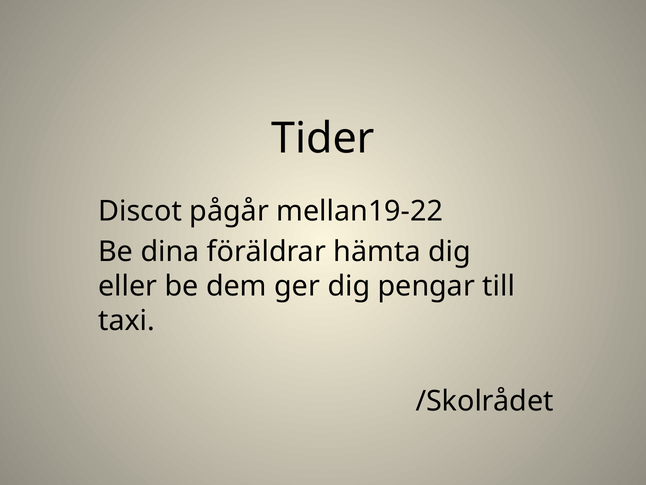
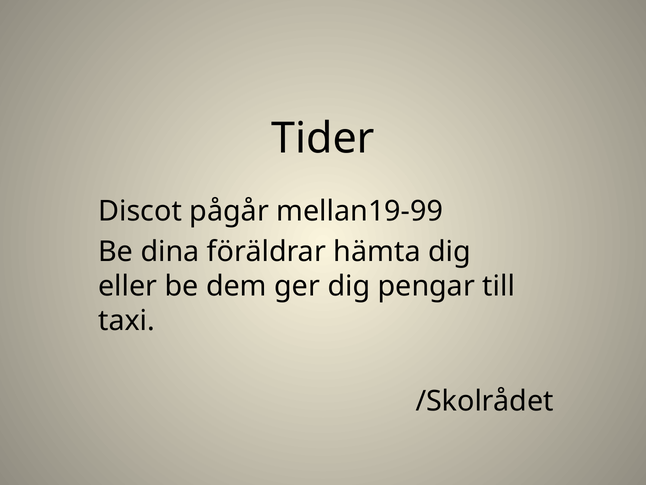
mellan19-22: mellan19-22 -> mellan19-99
